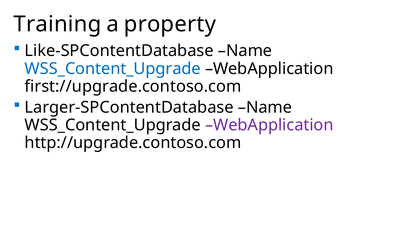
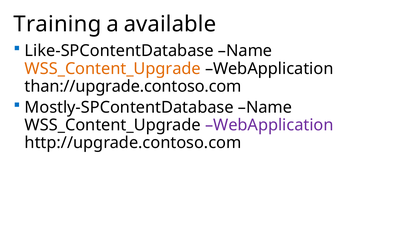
property: property -> available
WSS_Content_Upgrade at (113, 68) colour: blue -> orange
first://upgrade.contoso.com: first://upgrade.contoso.com -> than://upgrade.contoso.com
Larger-SPContentDatabase: Larger-SPContentDatabase -> Mostly-SPContentDatabase
